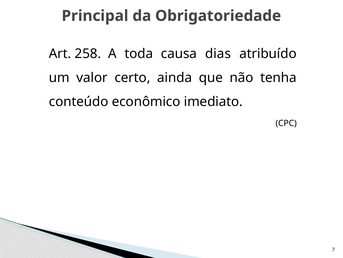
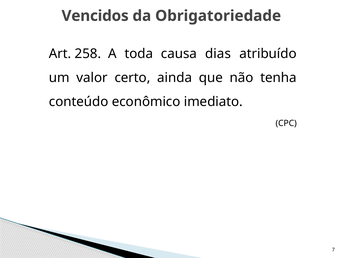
Principal: Principal -> Vencidos
